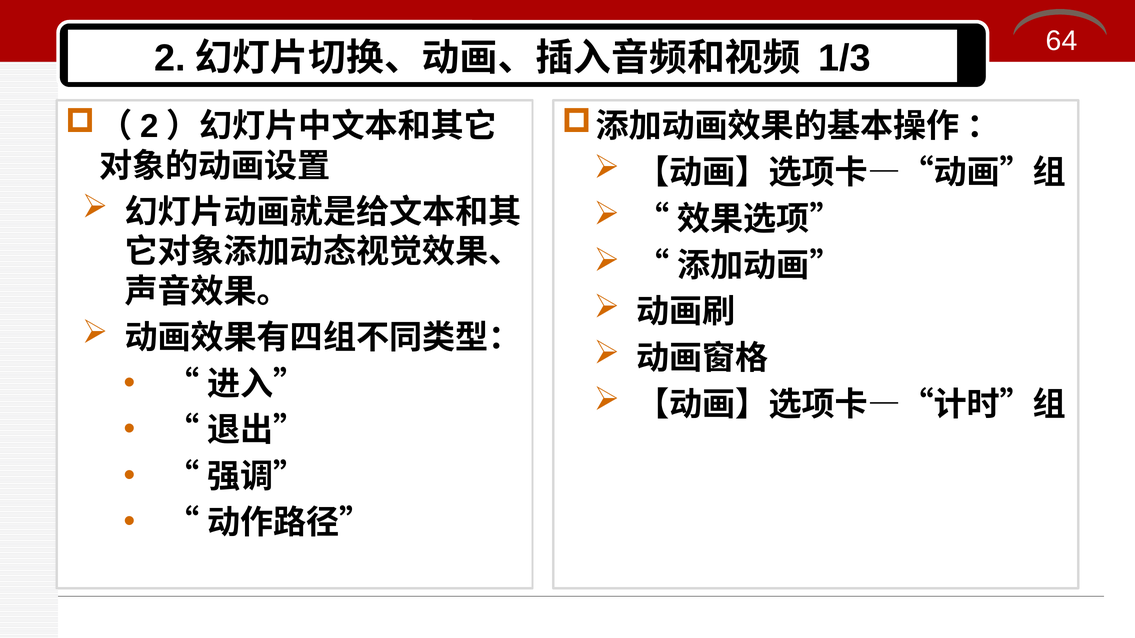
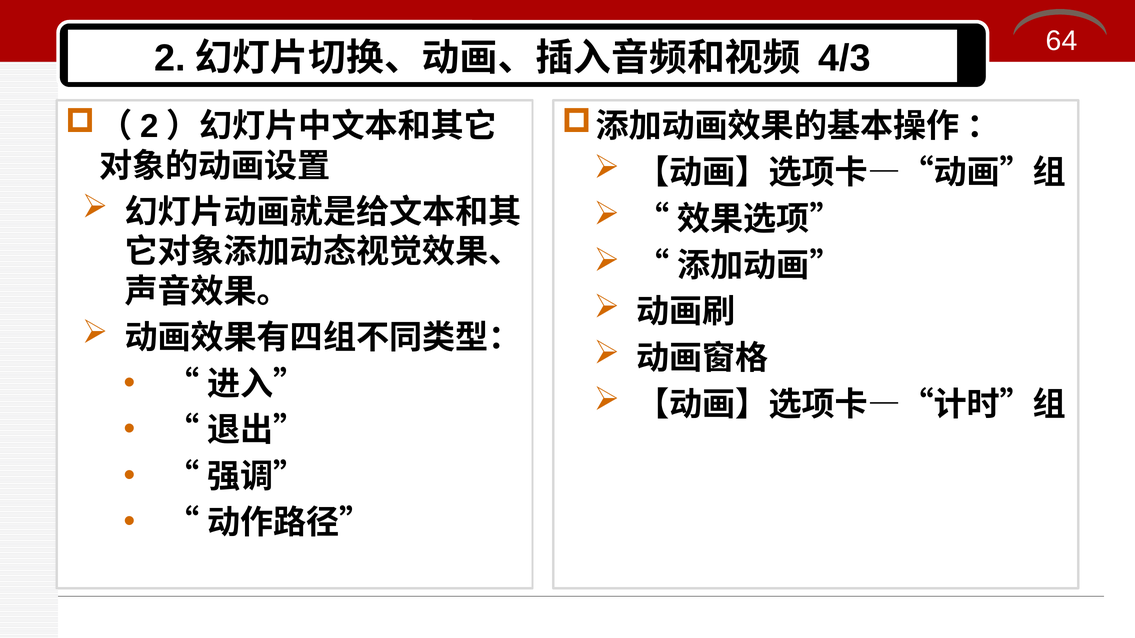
1/3: 1/3 -> 4/3
